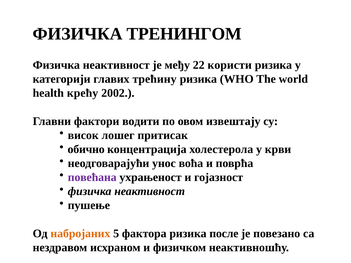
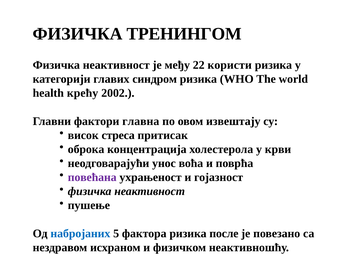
трећину: трећину -> синдром
водити: водити -> главна
лошег: лошег -> стреса
обично: обично -> оброка
набројаних colour: orange -> blue
